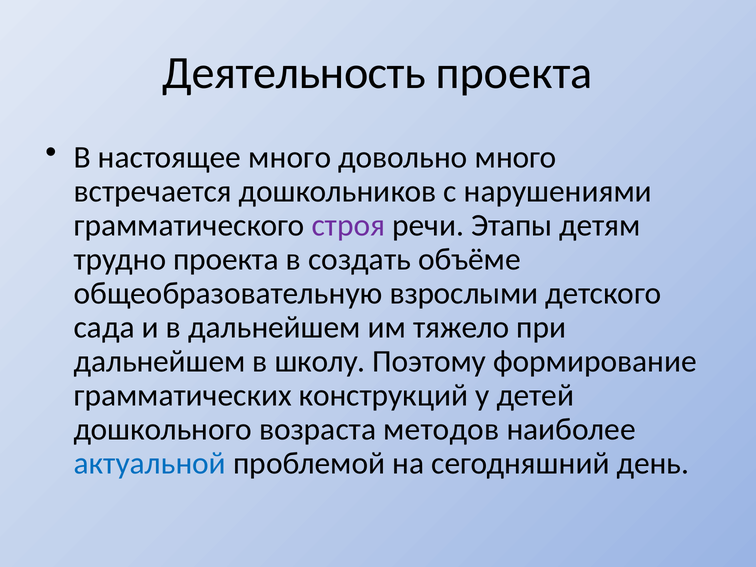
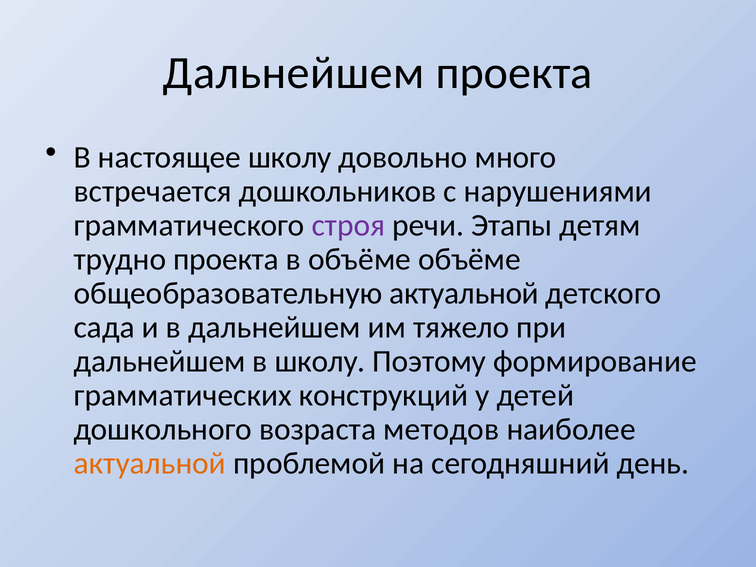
Деятельность at (294, 73): Деятельность -> Дальнейшем
настоящее много: много -> школу
в создать: создать -> объёме
общеобразовательную взрослыми: взрослыми -> актуальной
актуальной at (150, 463) colour: blue -> orange
